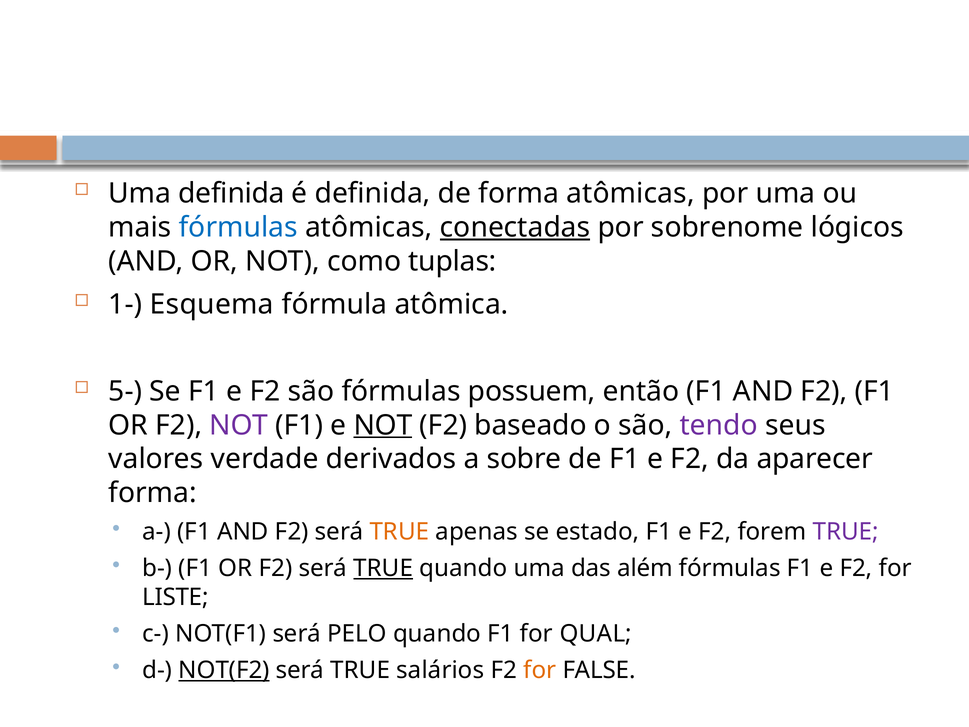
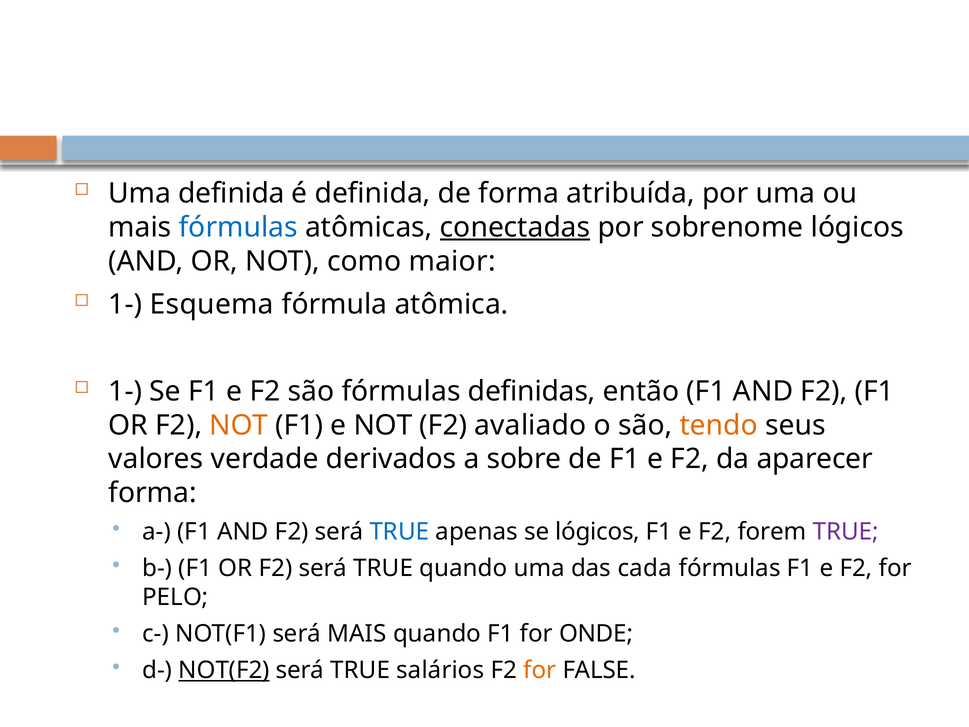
forma atômicas: atômicas -> atribuída
tuplas: tuplas -> maior
5- at (125, 391): 5- -> 1-
possuem: possuem -> definidas
NOT at (239, 425) colour: purple -> orange
NOT at (383, 425) underline: present -> none
baseado: baseado -> avaliado
tendo colour: purple -> orange
TRUE at (399, 531) colour: orange -> blue
se estado: estado -> lógicos
TRUE at (383, 568) underline: present -> none
além: além -> cada
LISTE: LISTE -> PELO
será PELO: PELO -> MAIS
QUAL: QUAL -> ONDE
